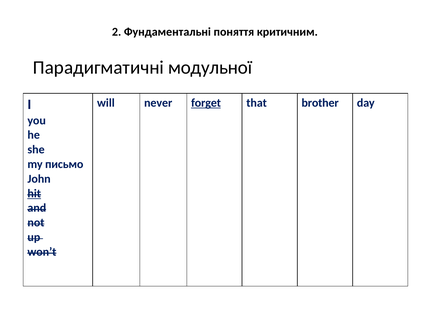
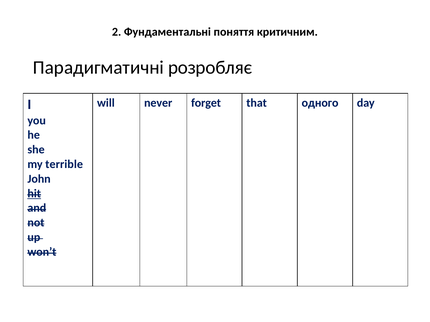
модульної: модульної -> розробляє
forget underline: present -> none
brother: brother -> одного
письмо: письмо -> terrible
